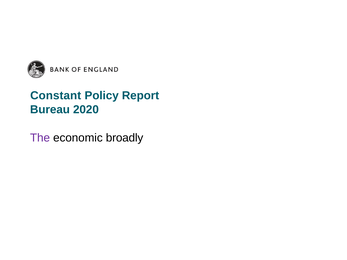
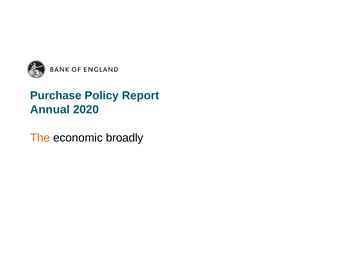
Constant: Constant -> Purchase
Bureau: Bureau -> Annual
The colour: purple -> orange
